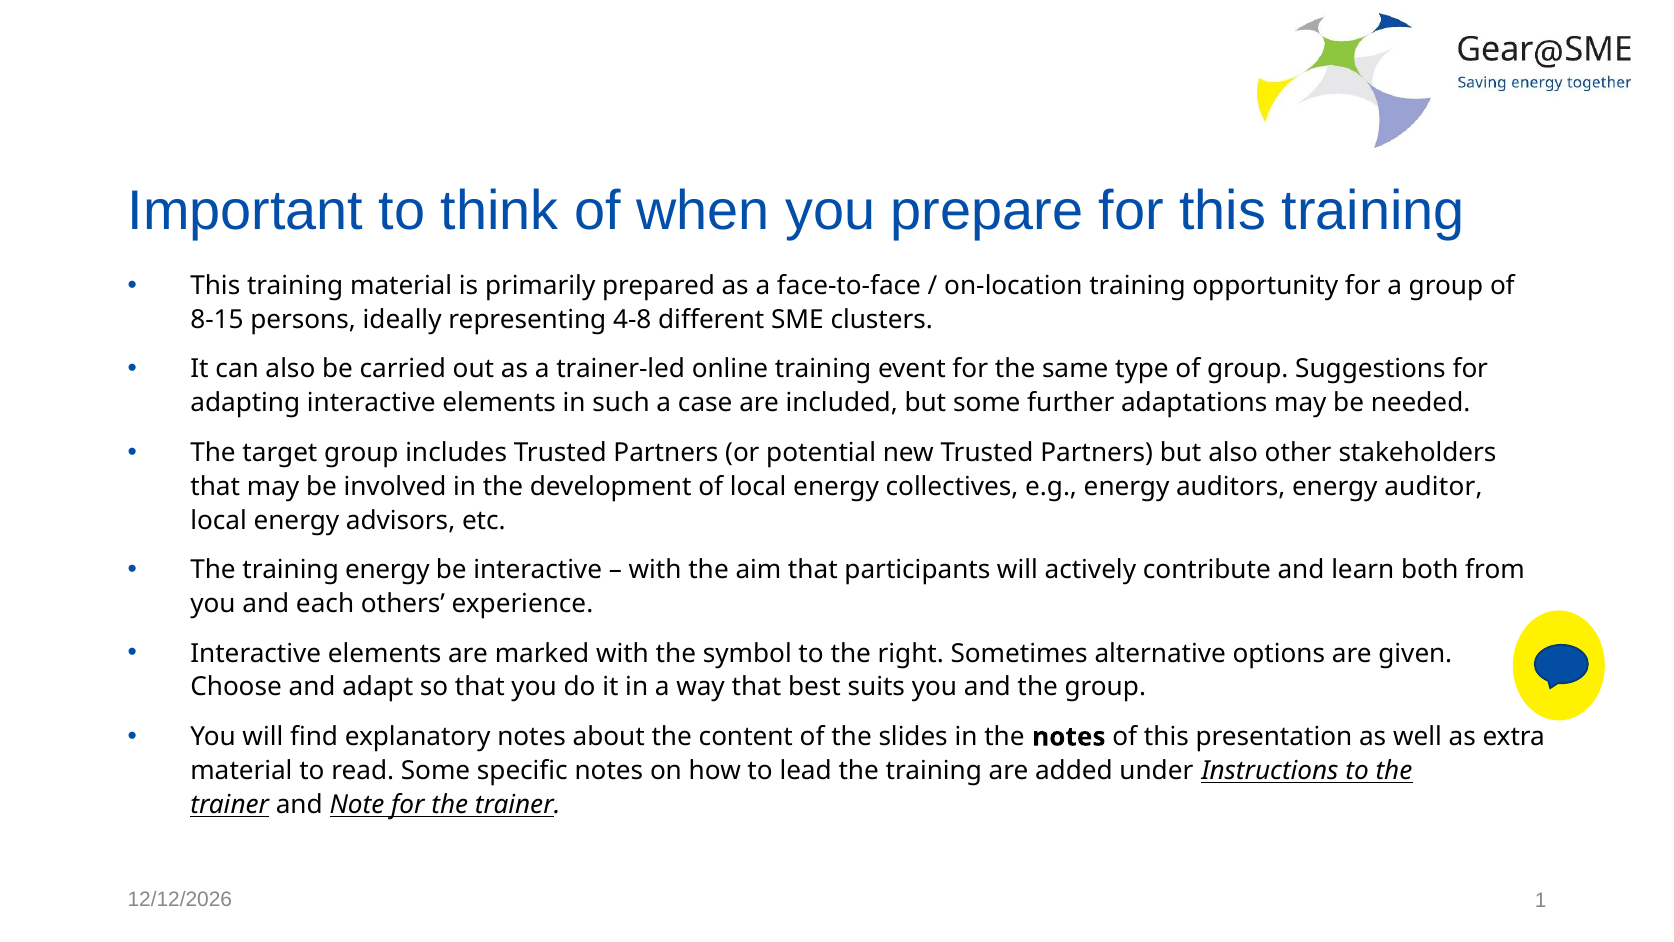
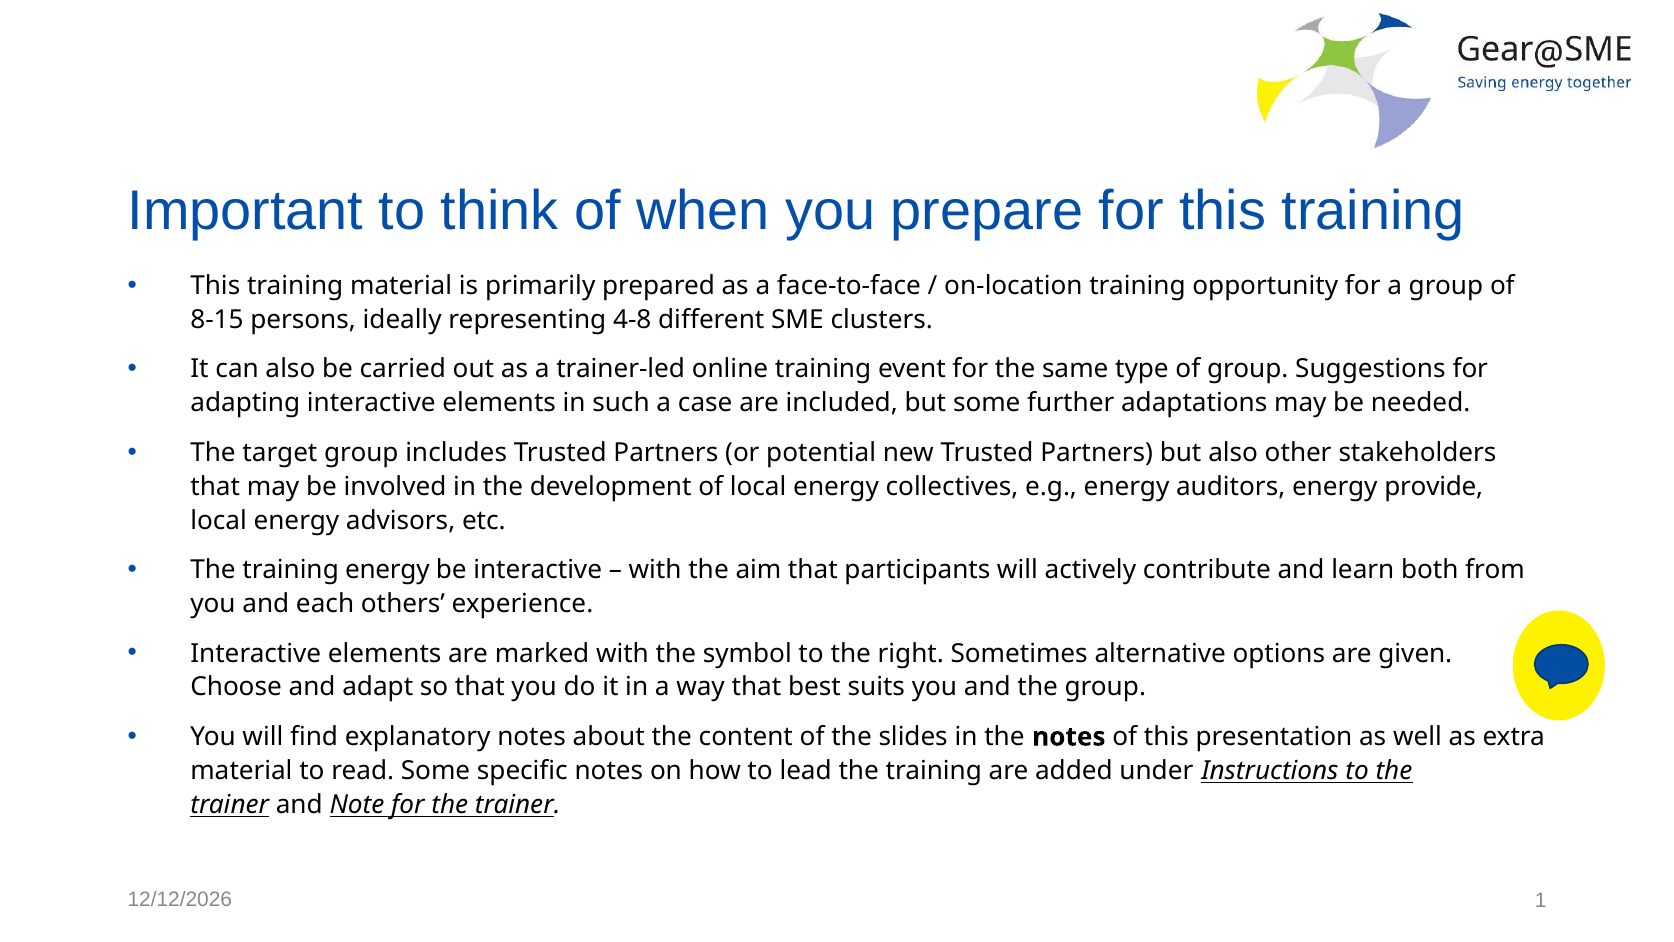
auditor: auditor -> provide
